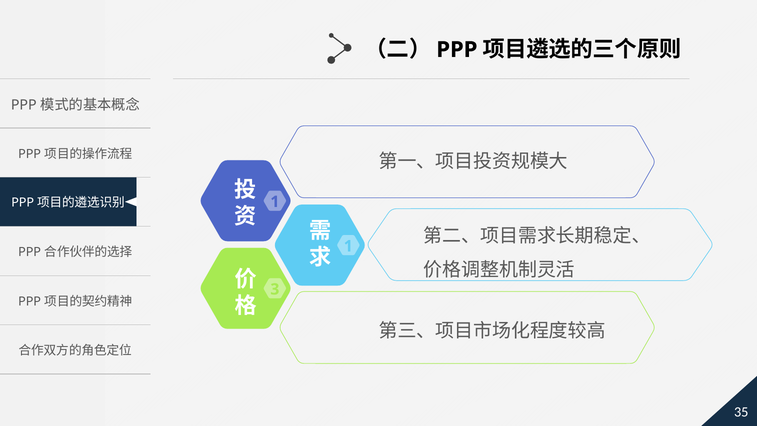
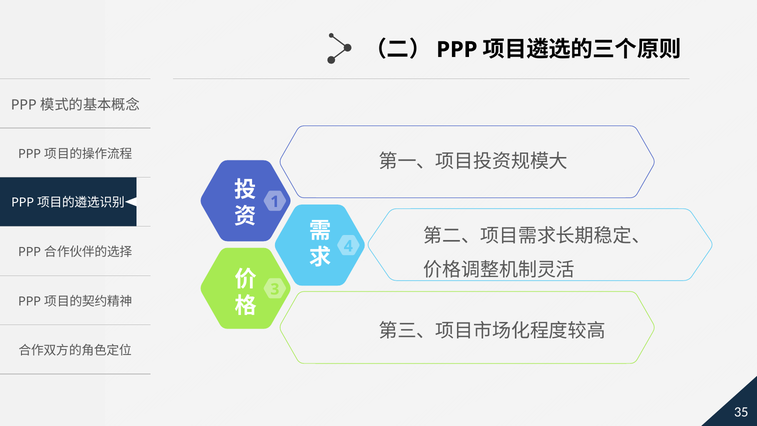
1 at (348, 246): 1 -> 4
